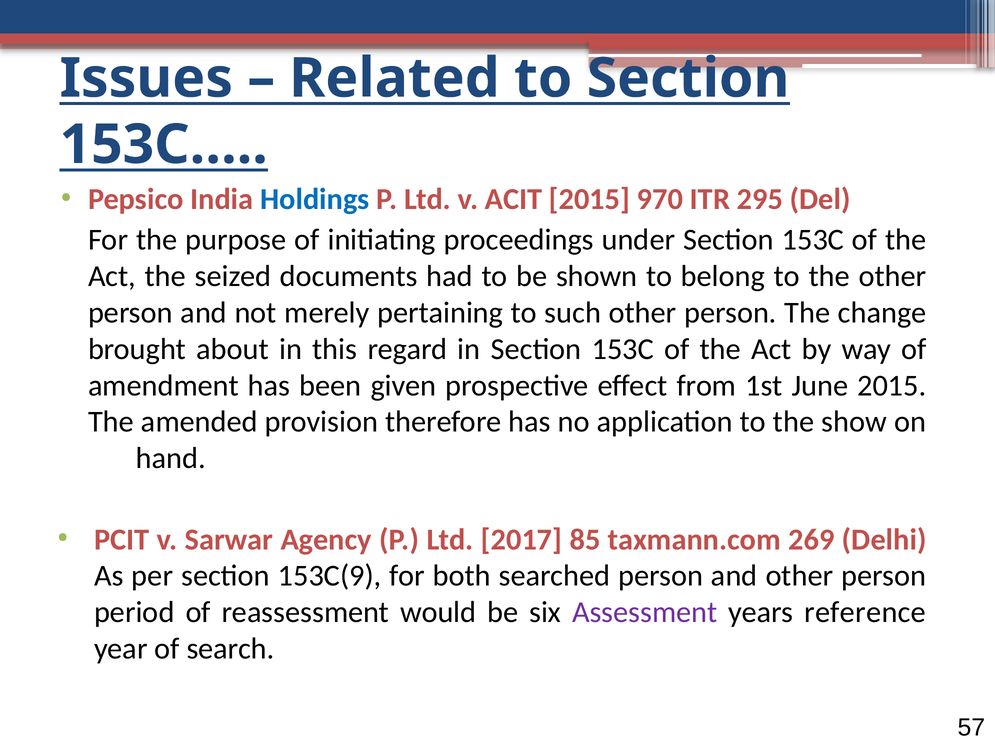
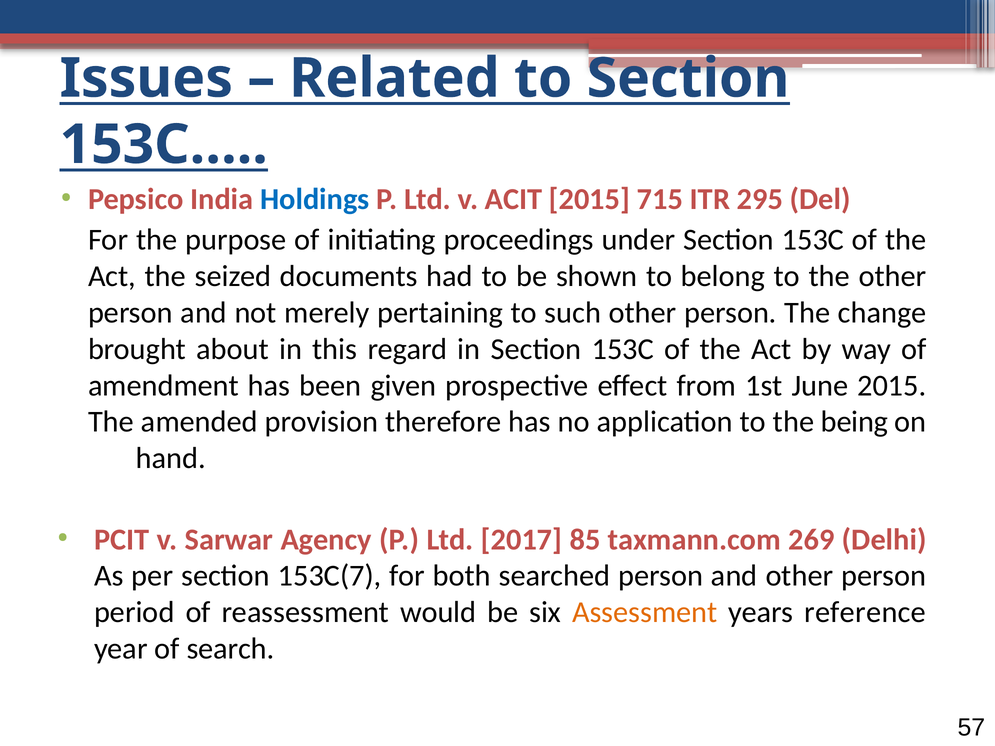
970: 970 -> 715
show: show -> being
153C(9: 153C(9 -> 153C(7
Assessment colour: purple -> orange
